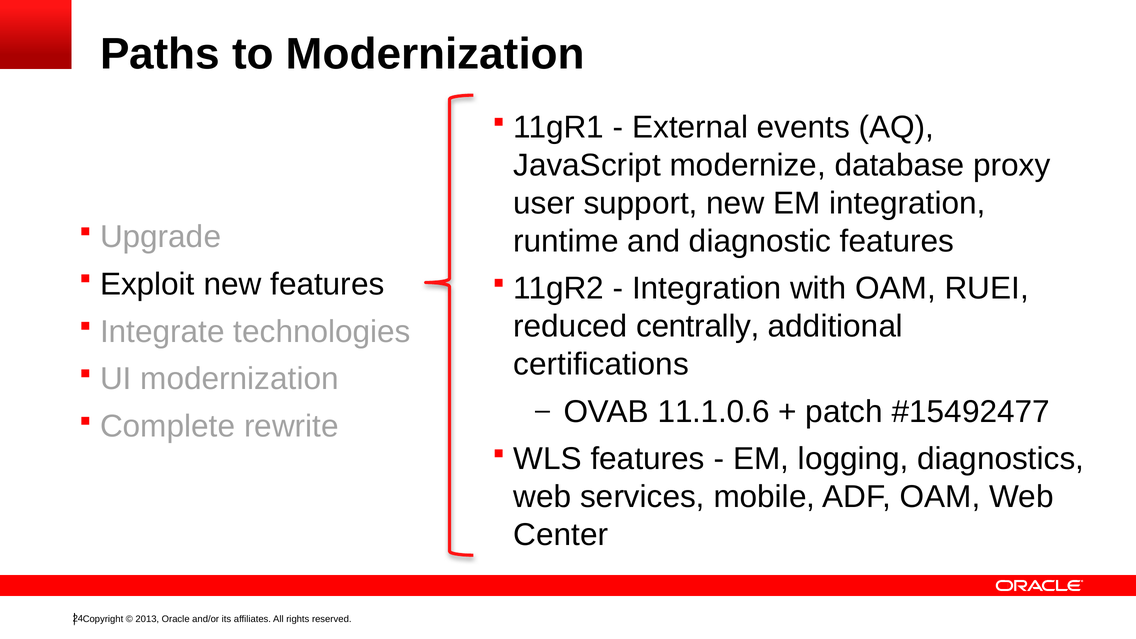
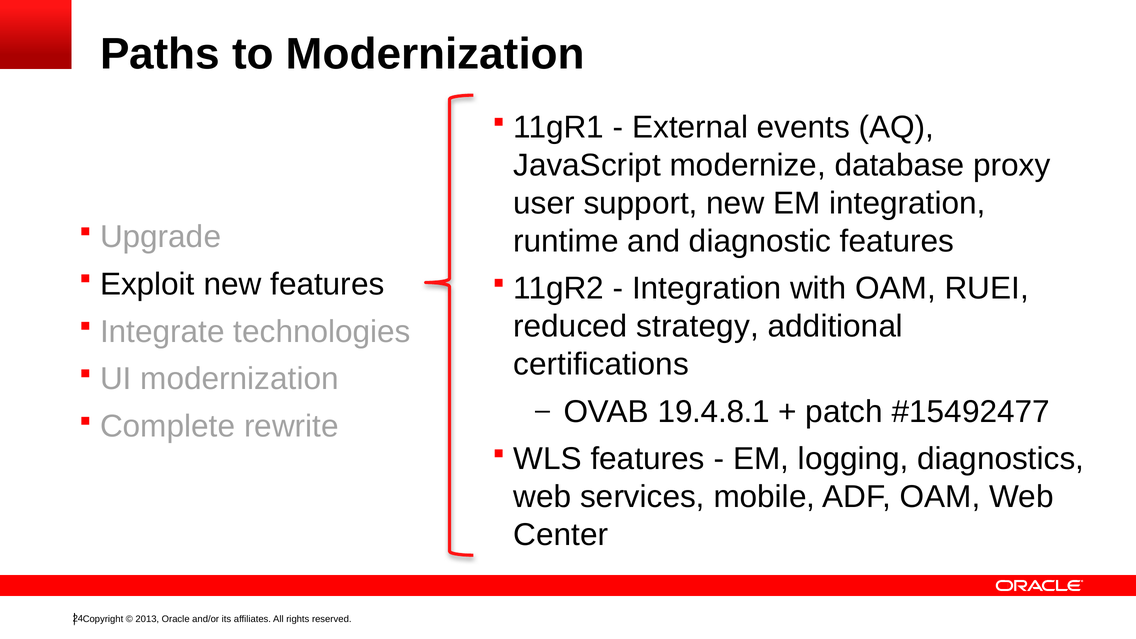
centrally: centrally -> strategy
11.1.0.6: 11.1.0.6 -> 19.4.8.1
